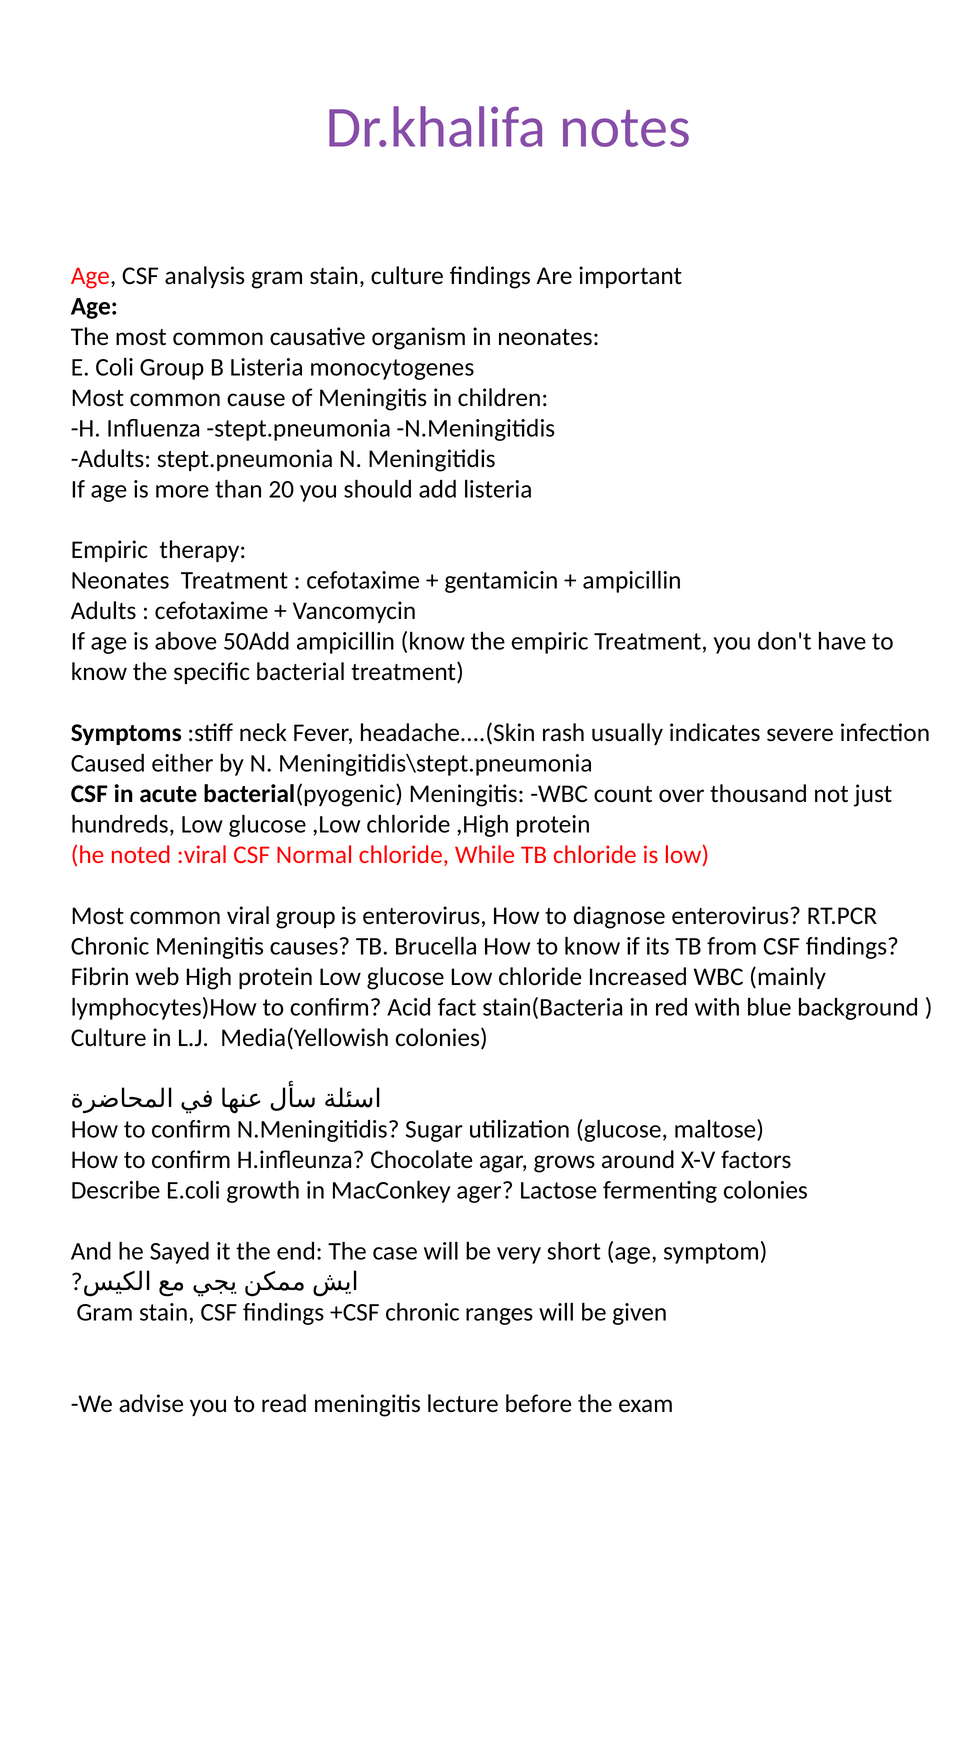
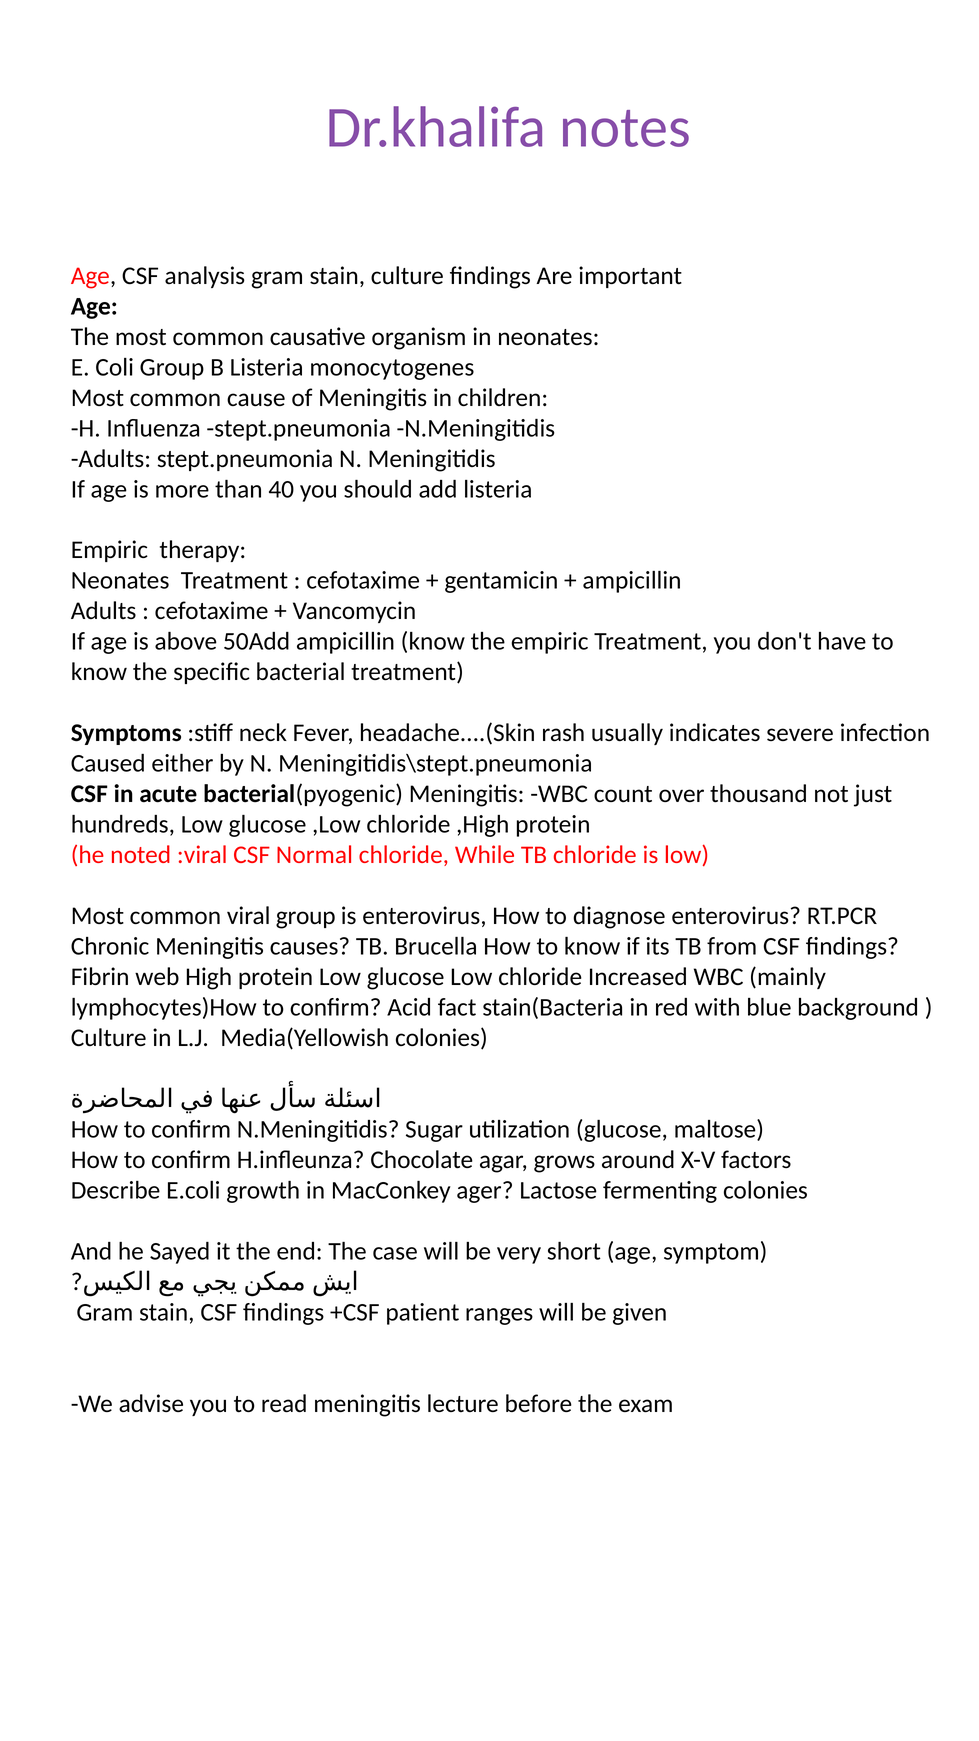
20: 20 -> 40
+CSF chronic: chronic -> patient
